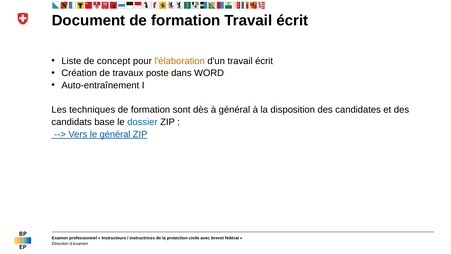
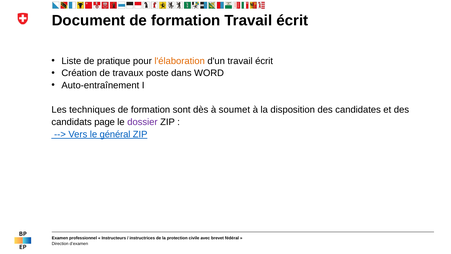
concept: concept -> pratique
à général: général -> soumet
base: base -> page
dossier colour: blue -> purple
